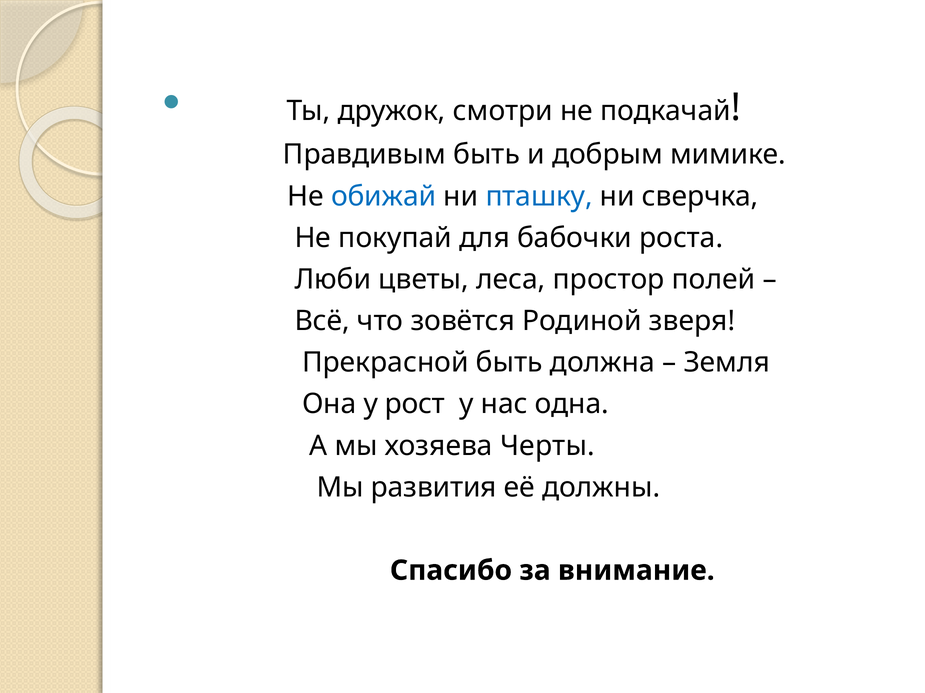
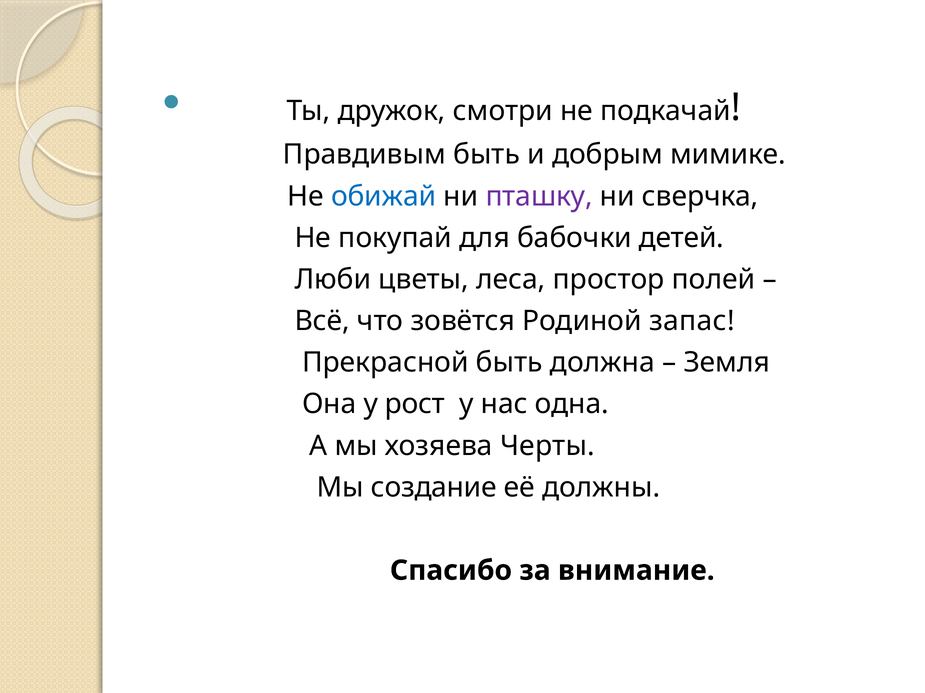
пташку colour: blue -> purple
роста: роста -> детей
зверя: зверя -> запас
развития: развития -> создание
